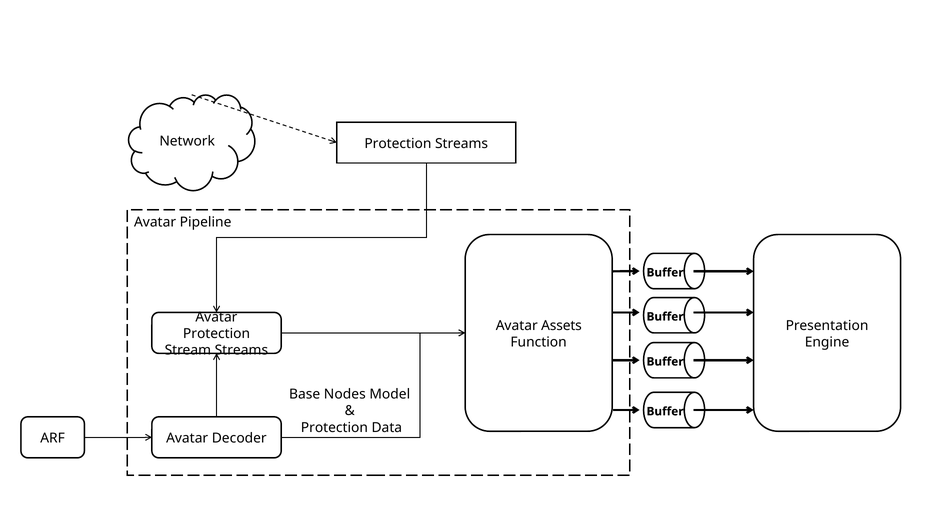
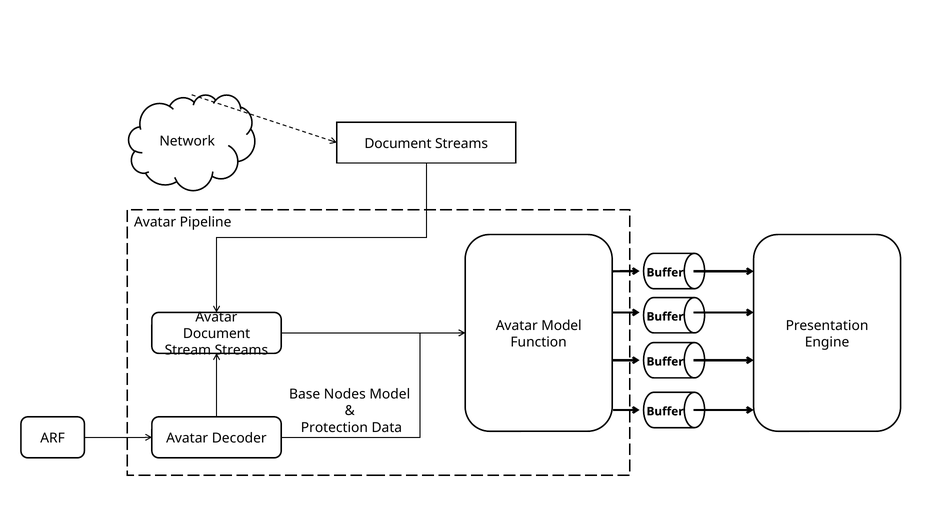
Network Protection: Protection -> Document
Avatar Assets: Assets -> Model
Protection at (217, 334): Protection -> Document
